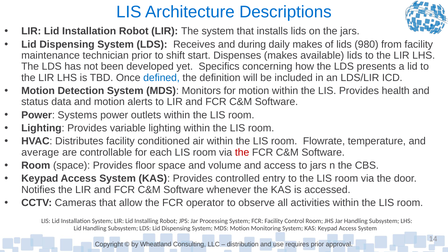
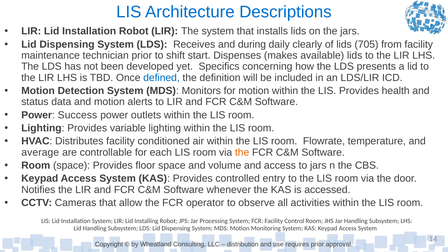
daily makes: makes -> clearly
980: 980 -> 705
Systems: Systems -> Success
the at (242, 152) colour: red -> orange
